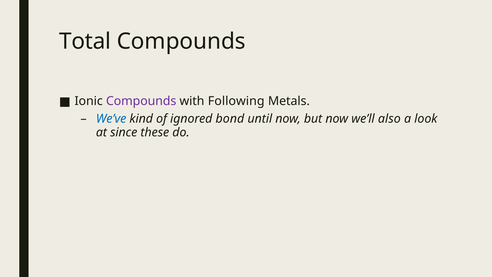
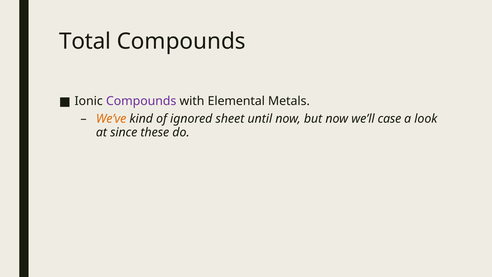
Following: Following -> Elemental
We’ve colour: blue -> orange
bond: bond -> sheet
also: also -> case
